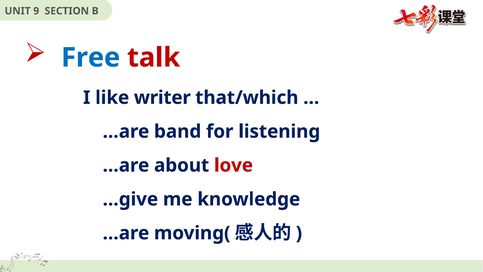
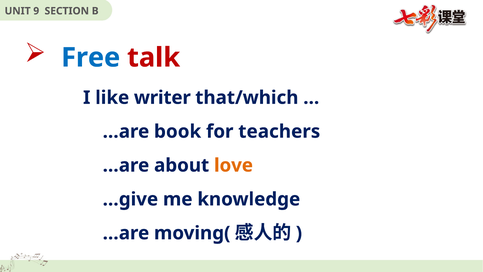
band: band -> book
listening: listening -> teachers
love colour: red -> orange
